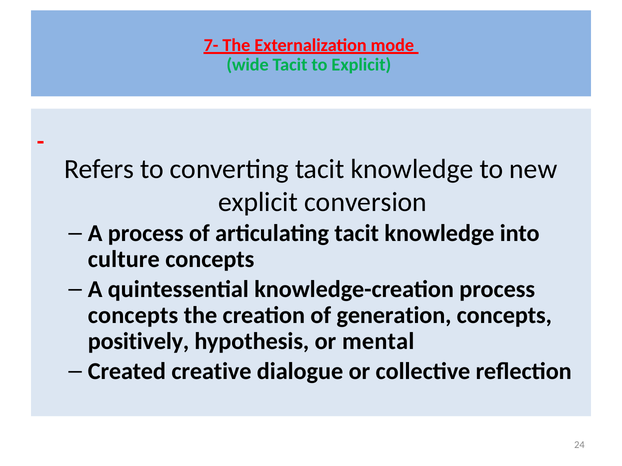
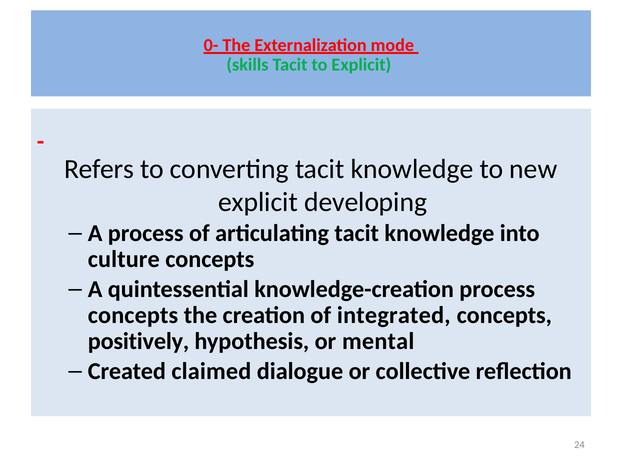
7-: 7- -> 0-
wide: wide -> skills
conversion: conversion -> developing
generation: generation -> integrated
creative: creative -> claimed
